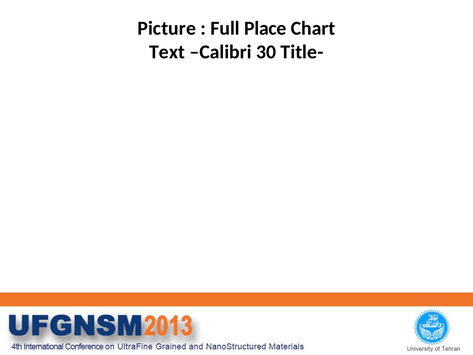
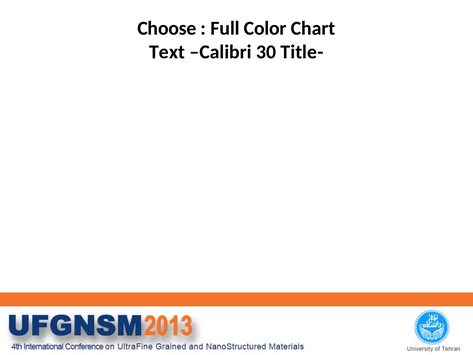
Picture: Picture -> Choose
Place: Place -> Color
